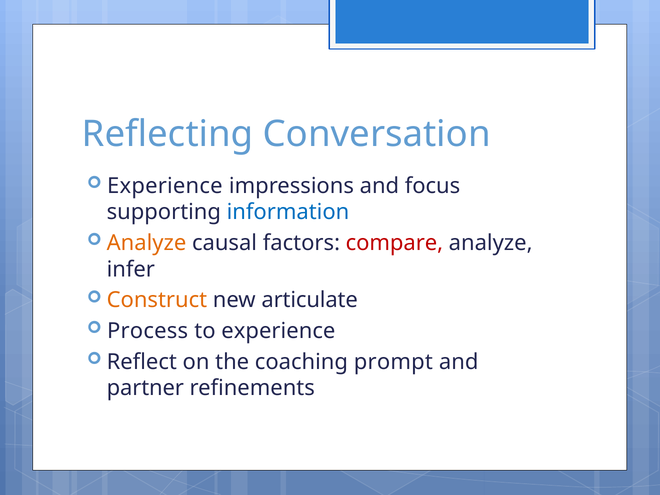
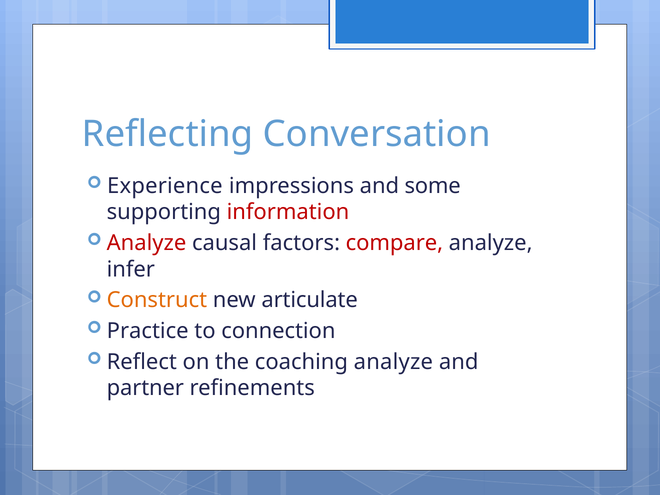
focus: focus -> some
information colour: blue -> red
Analyze at (146, 243) colour: orange -> red
Process: Process -> Practice
to experience: experience -> connection
coaching prompt: prompt -> analyze
